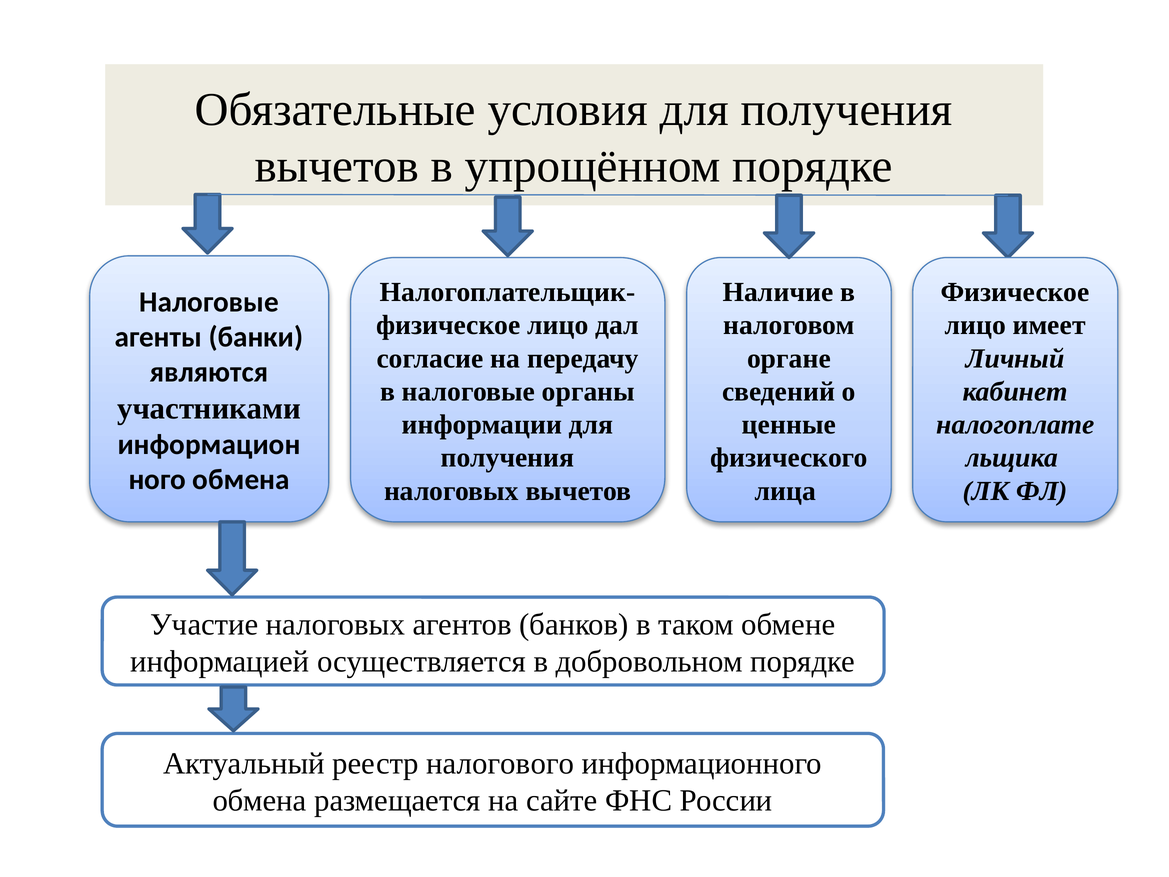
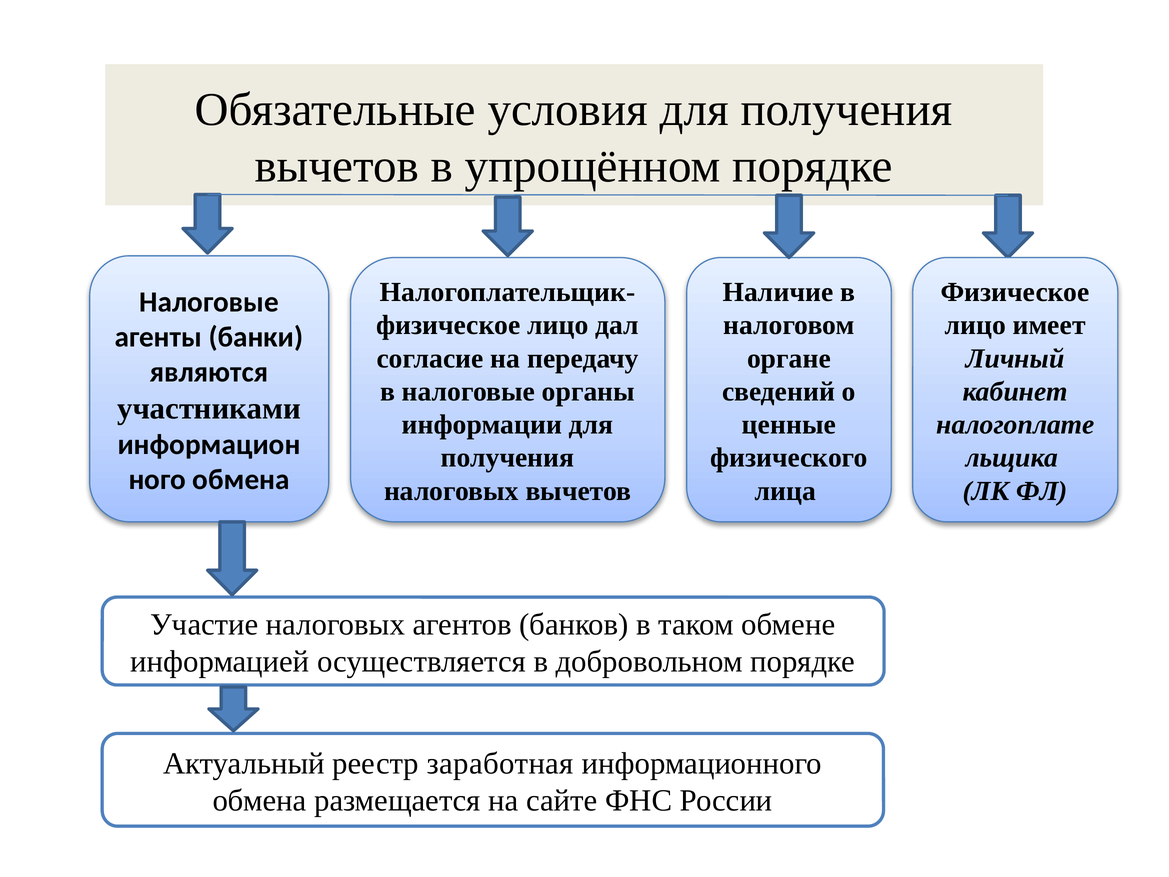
налогового: налогового -> заработная
